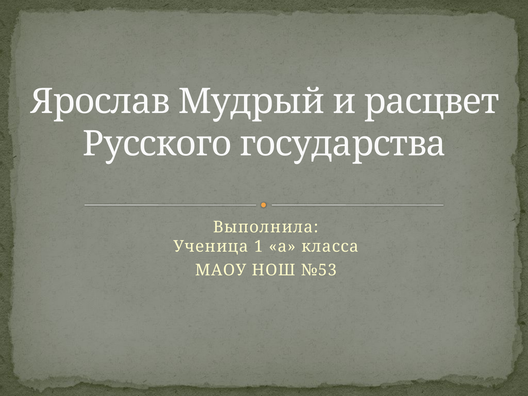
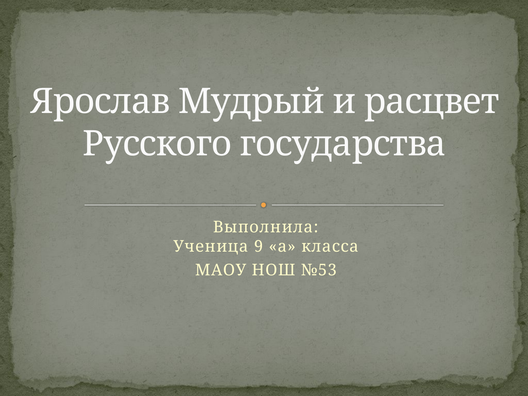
1: 1 -> 9
